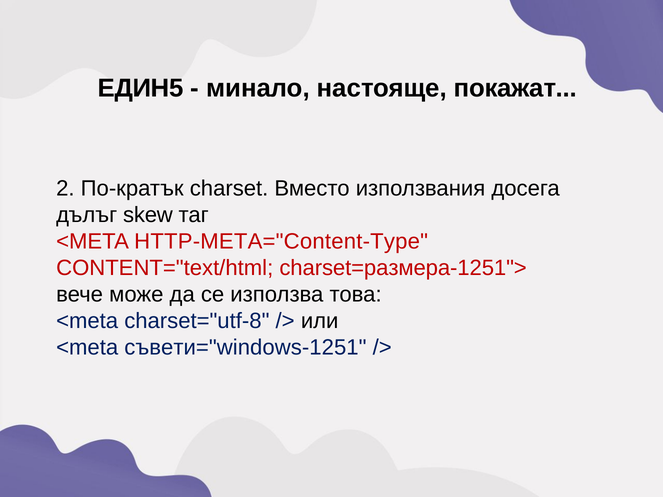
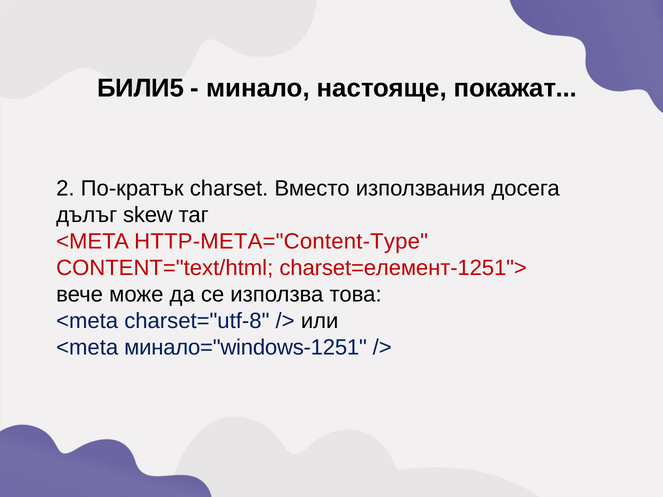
ЕДИН5: ЕДИН5 -> БИЛИ5
charset=размера-1251">: charset=размера-1251"> -> charset=елемент-1251">
съвети="windows-1251: съвети="windows-1251 -> минало="windows-1251
